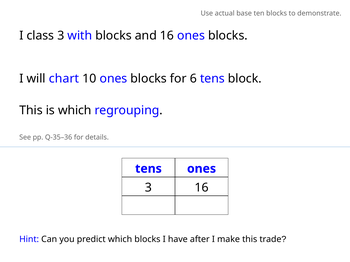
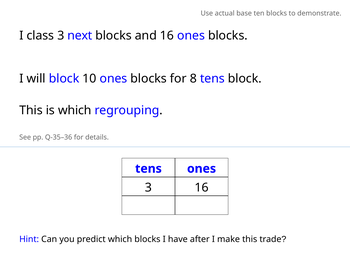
with: with -> next
will chart: chart -> block
6: 6 -> 8
